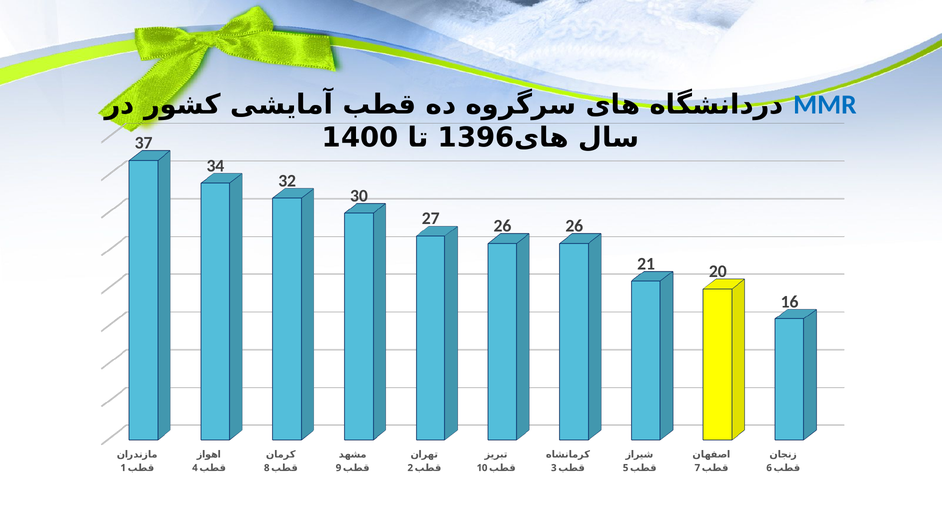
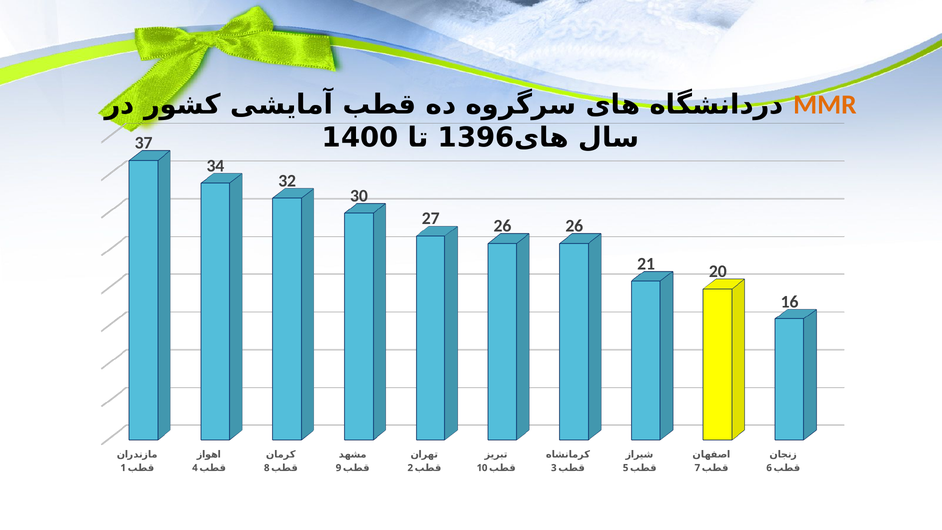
MMR colour: blue -> orange
